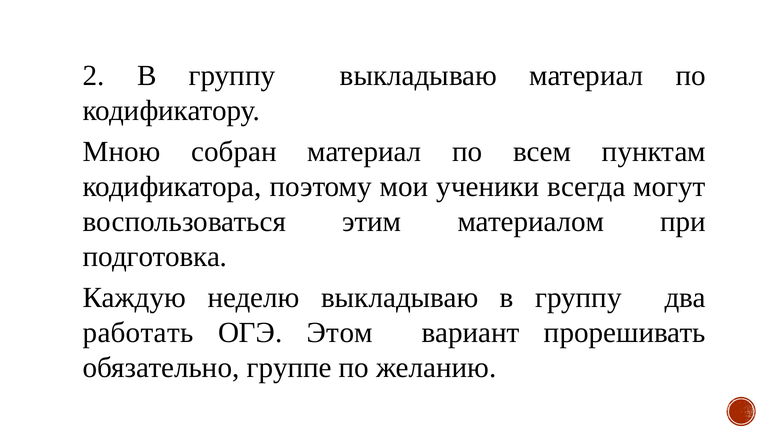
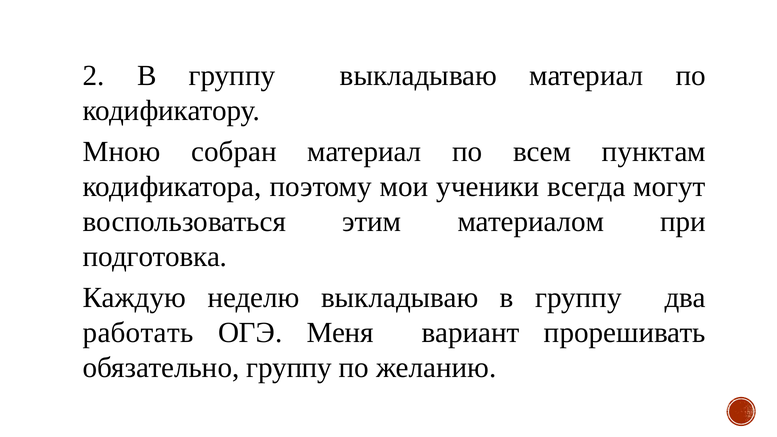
Этом: Этом -> Меня
обязательно группе: группе -> группу
